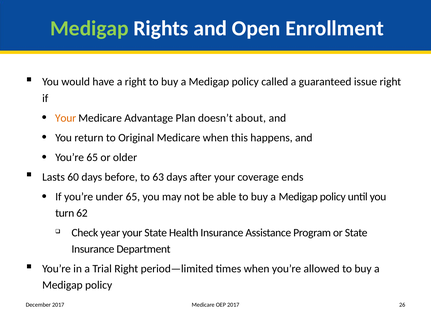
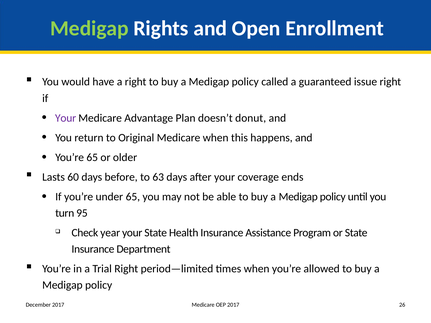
Your at (66, 118) colour: orange -> purple
about: about -> donut
62: 62 -> 95
